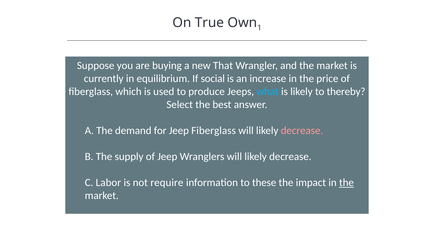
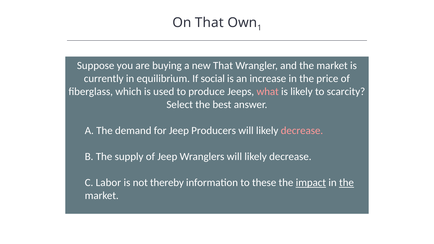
On True: True -> That
what colour: light blue -> pink
thereby: thereby -> scarcity
Jeep Fiberglass: Fiberglass -> Producers
require: require -> thereby
impact underline: none -> present
